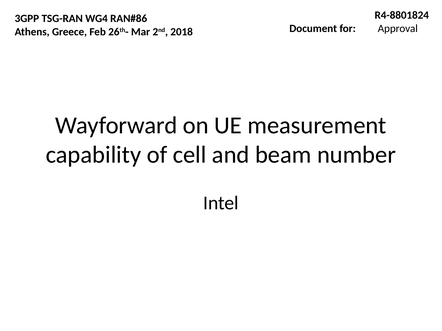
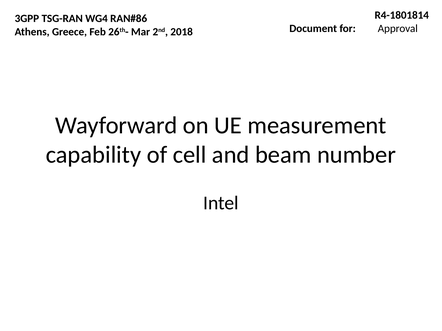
R4-8801824: R4-8801824 -> R4-1801814
